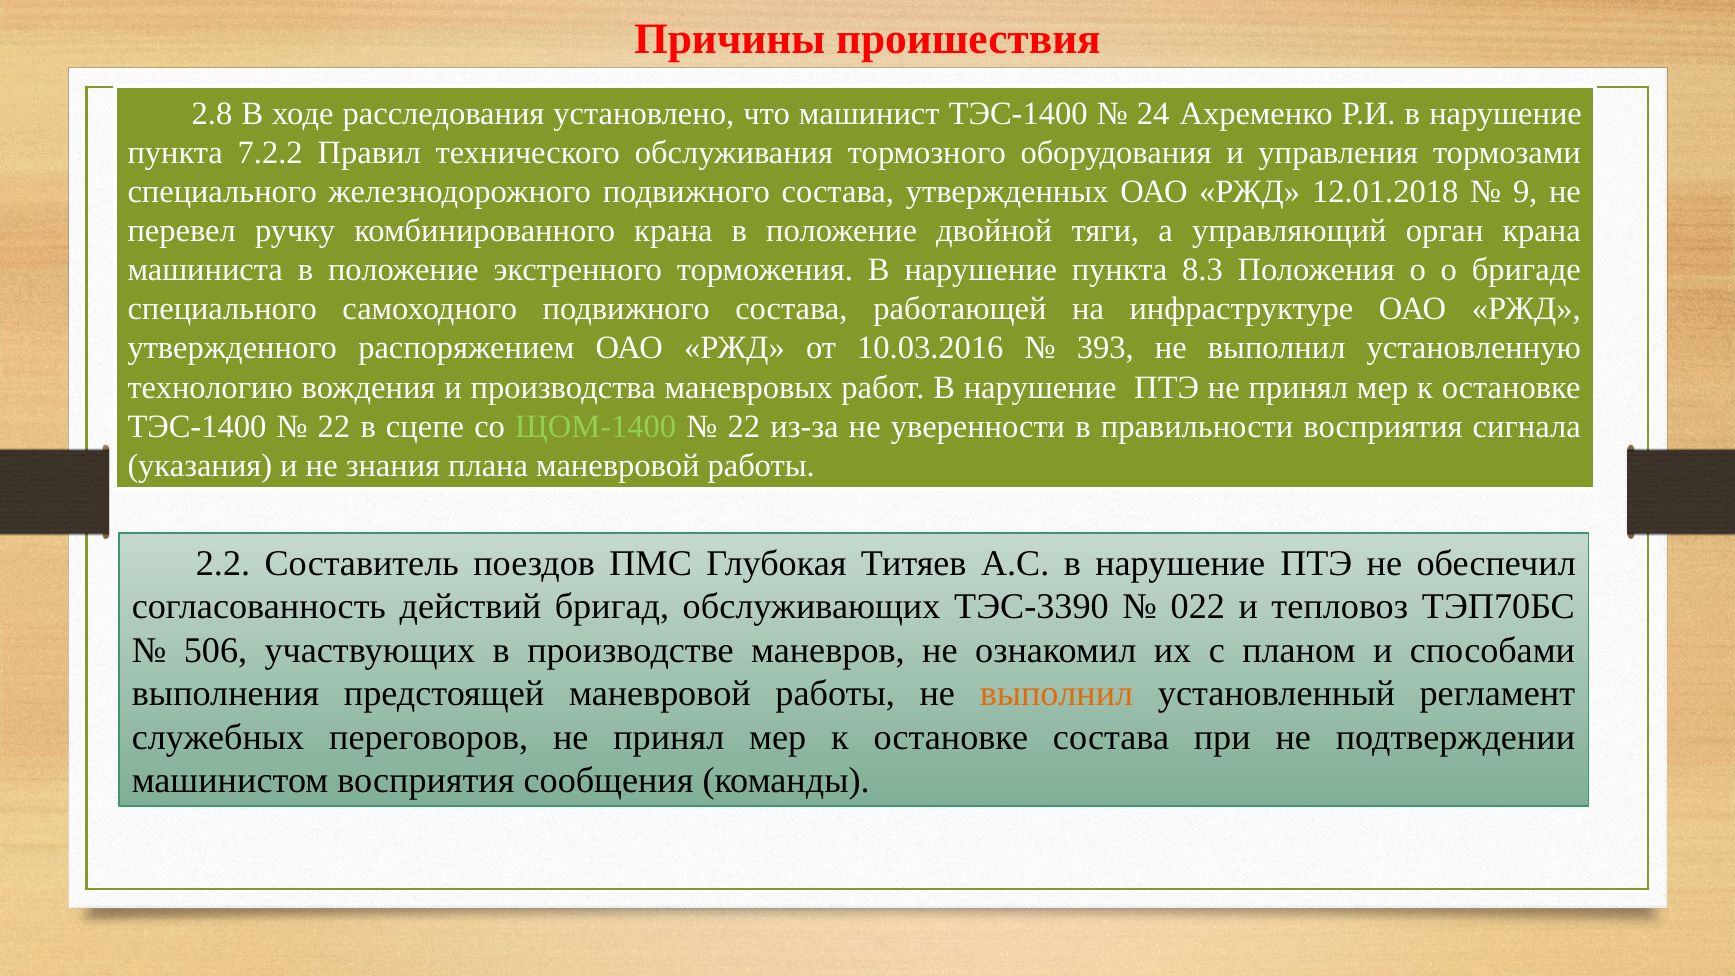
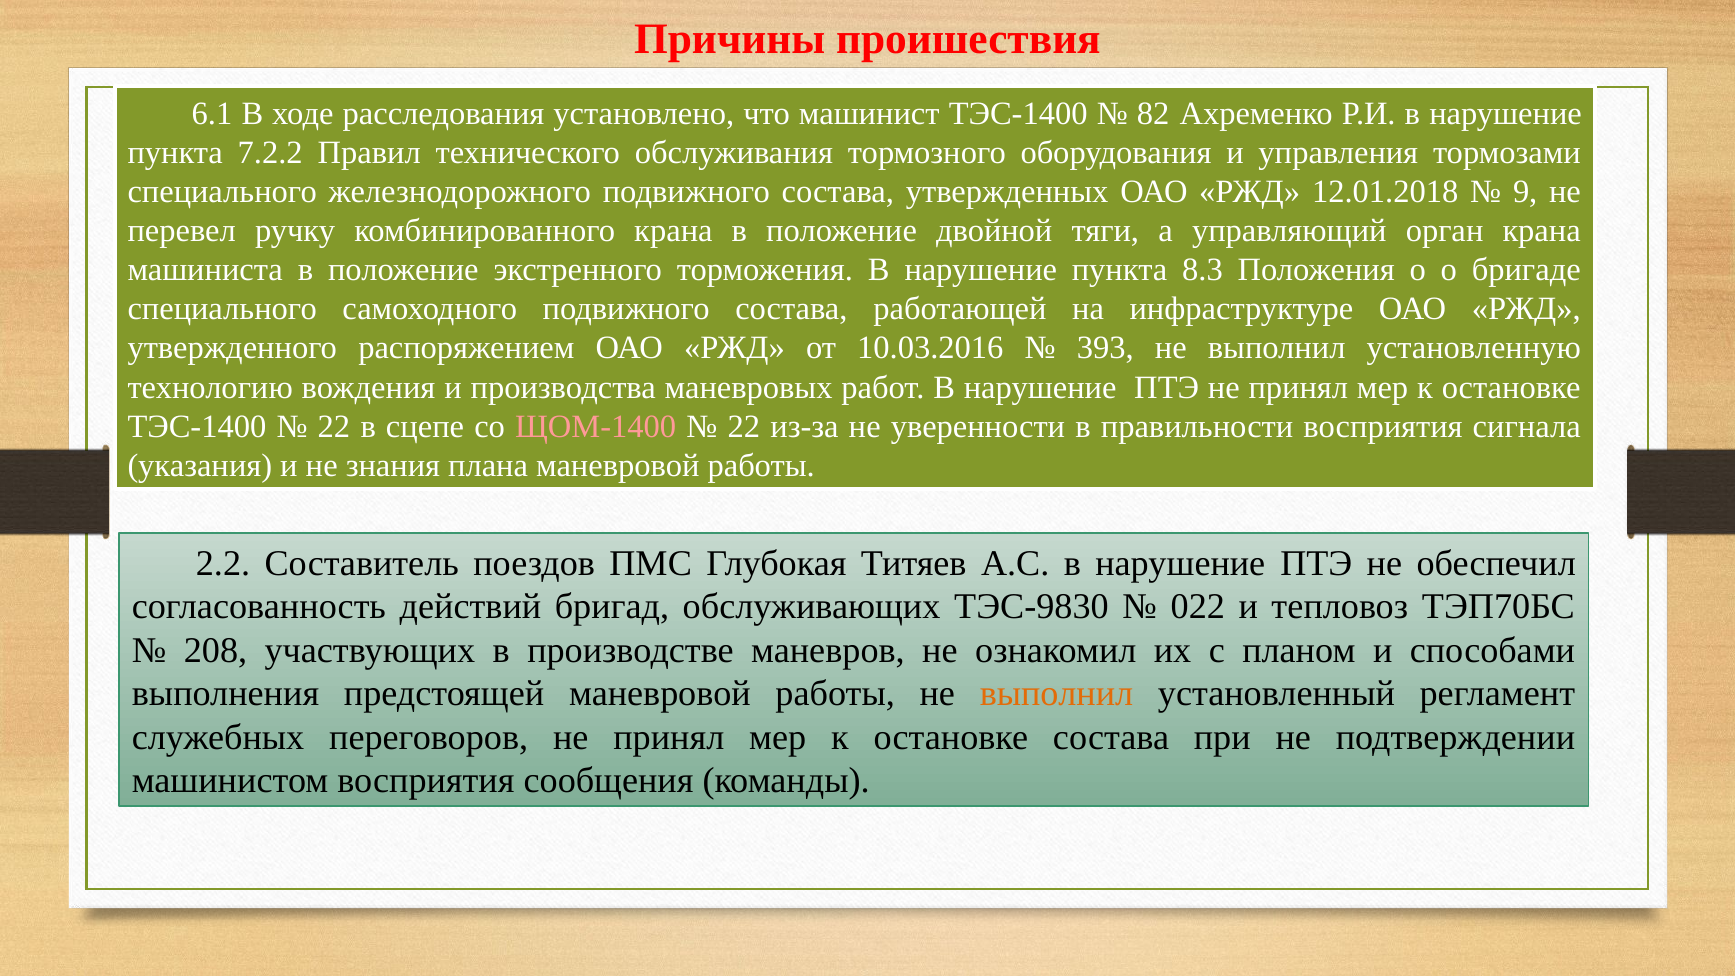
2.8: 2.8 -> 6.1
24: 24 -> 82
ЩОМ-1400 colour: light green -> pink
ТЭС-3390: ТЭС-3390 -> ТЭС-9830
506: 506 -> 208
